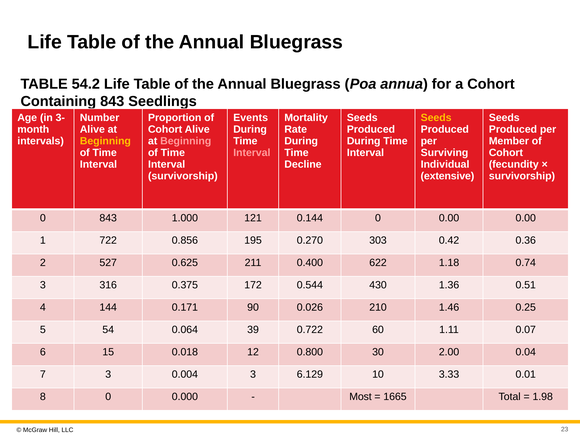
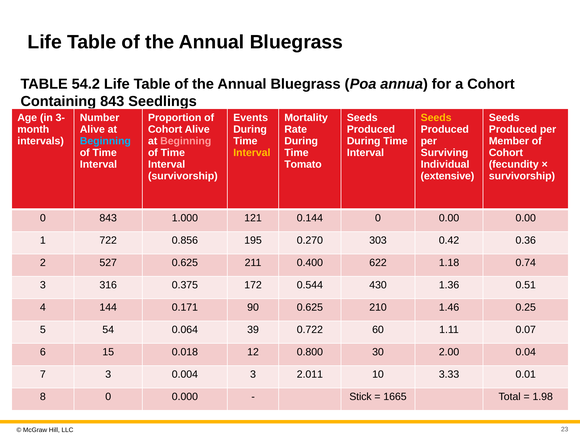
Beginning at (105, 141) colour: yellow -> light blue
Interval at (252, 153) colour: pink -> yellow
Decline: Decline -> Tomato
90 0.026: 0.026 -> 0.625
6.129: 6.129 -> 2.011
Most: Most -> Stick
